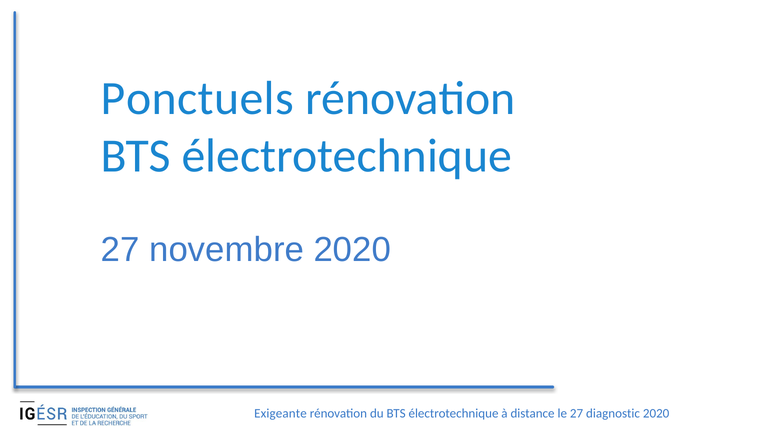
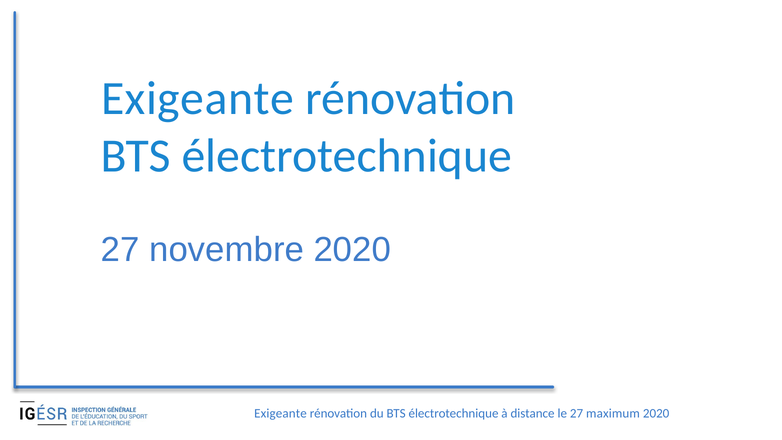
Ponctuels at (197, 98): Ponctuels -> Exigeante
diagnostic: diagnostic -> maximum
